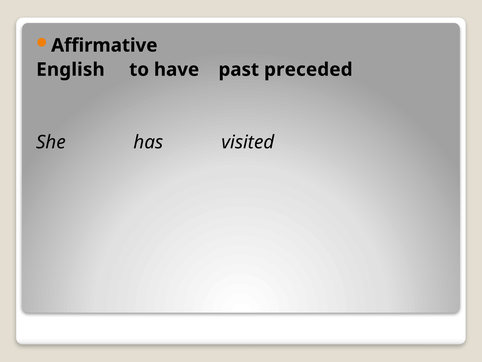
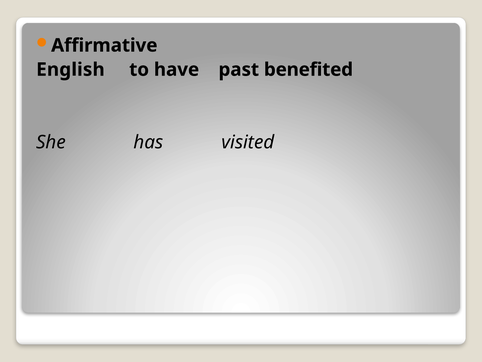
preceded: preceded -> benefited
